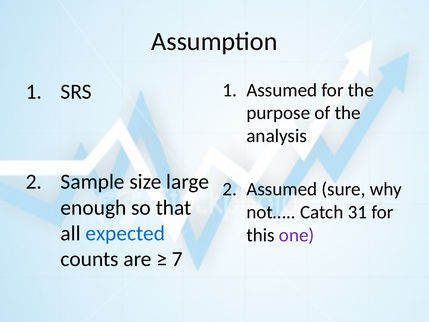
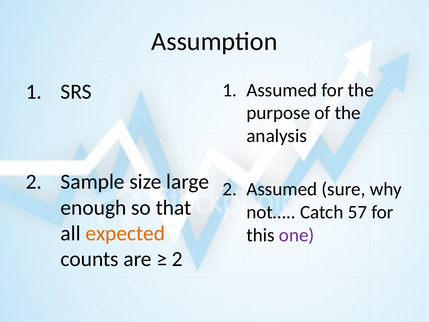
31: 31 -> 57
expected colour: blue -> orange
7 at (177, 259): 7 -> 2
